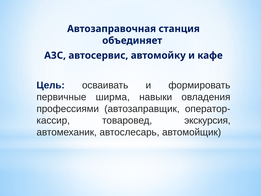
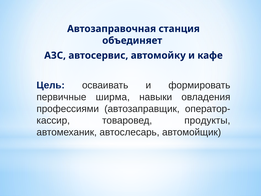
экскурсия: экскурсия -> продукты
